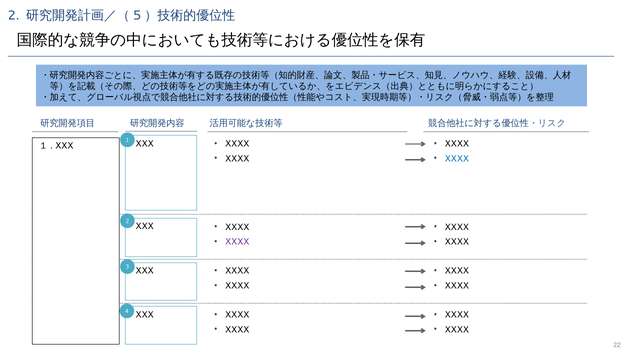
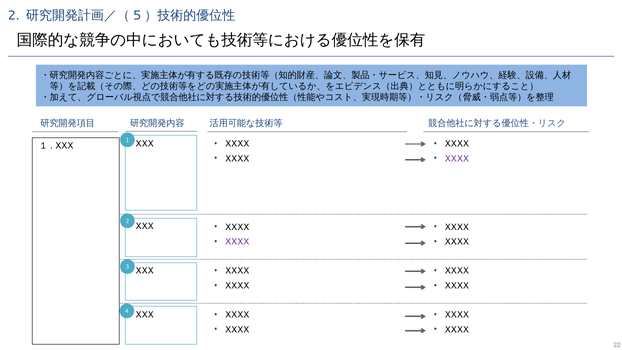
XXXX at (457, 159) colour: blue -> purple
